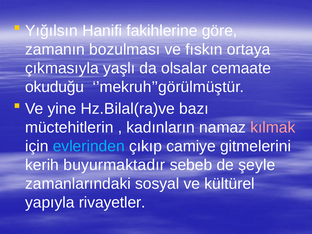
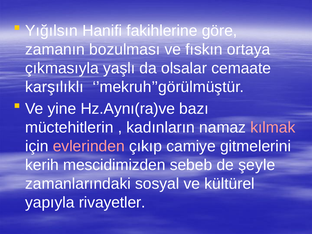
okuduğu: okuduğu -> karşılıklı
Hz.Bilal(ra)ve: Hz.Bilal(ra)ve -> Hz.Aynı(ra)ve
evlerinden colour: light blue -> pink
buyurmaktadır: buyurmaktadır -> mescidimizden
